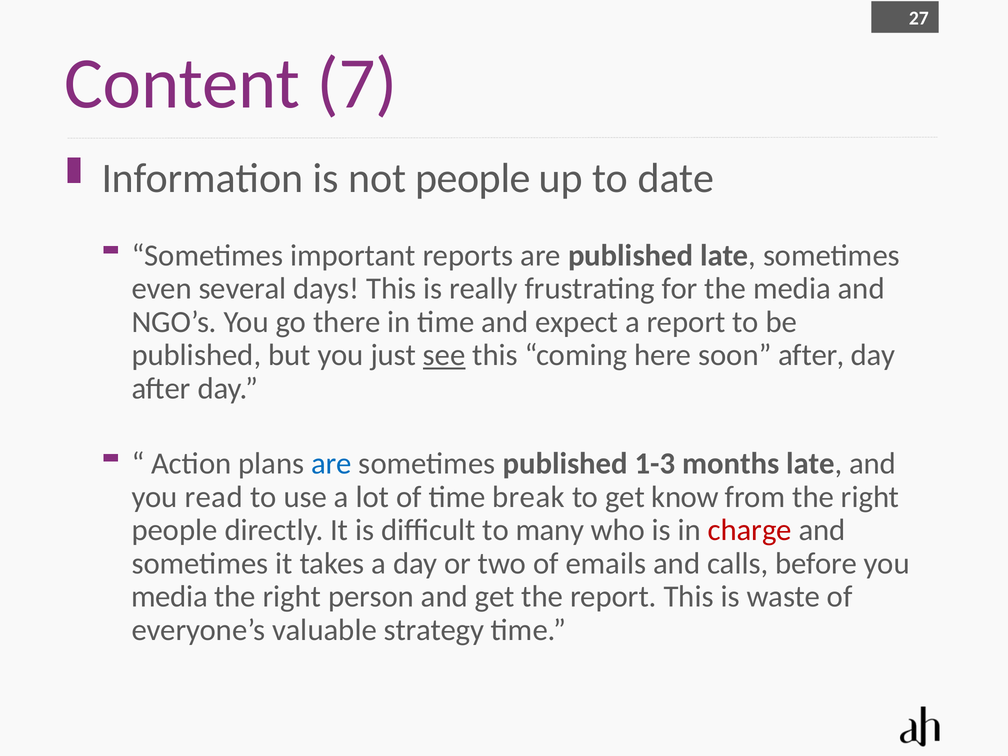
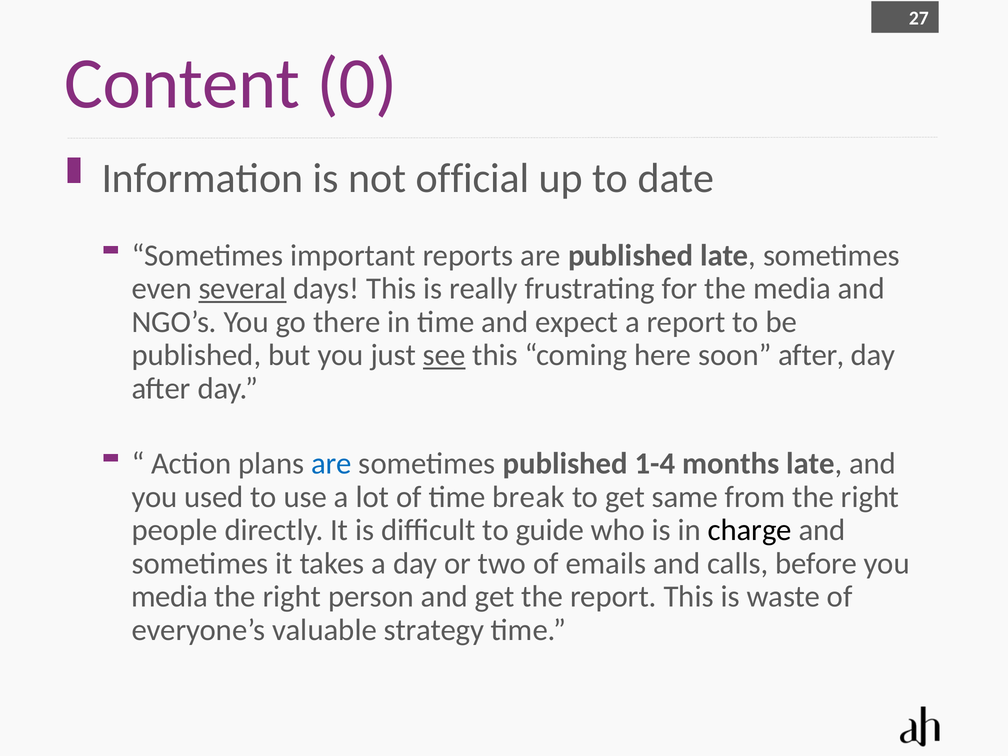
7: 7 -> 0
not people: people -> official
several underline: none -> present
1-3: 1-3 -> 1-4
read: read -> used
know: know -> same
many: many -> guide
charge colour: red -> black
